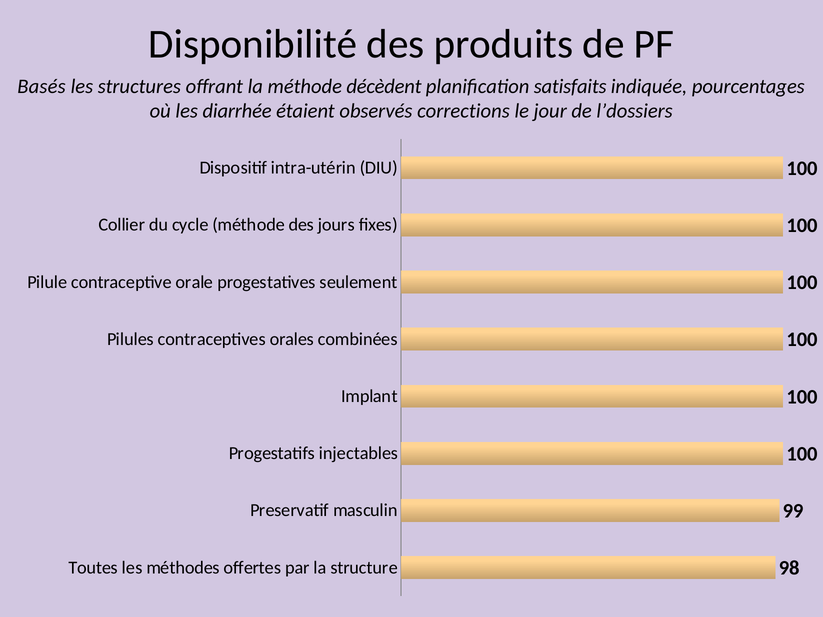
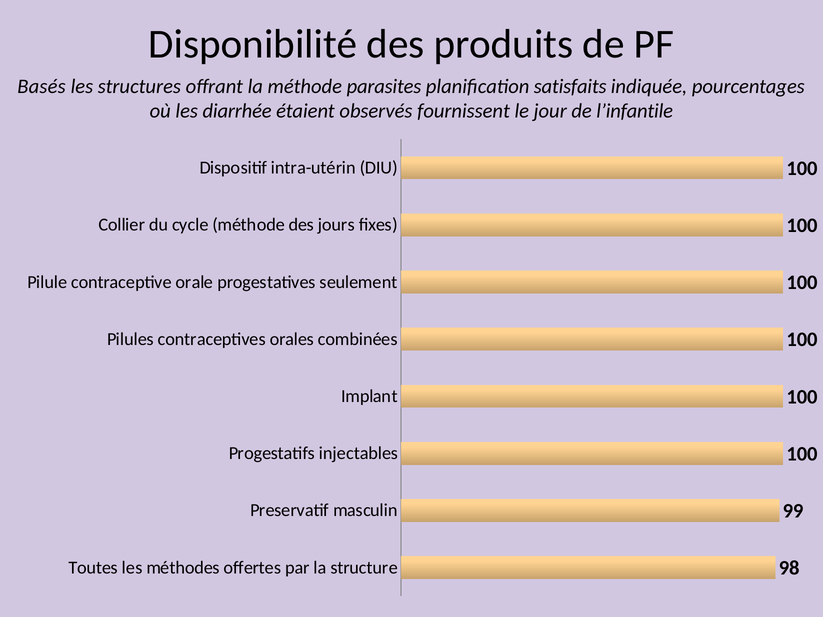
décèdent: décèdent -> parasites
corrections: corrections -> fournissent
l’dossiers: l’dossiers -> l’infantile
